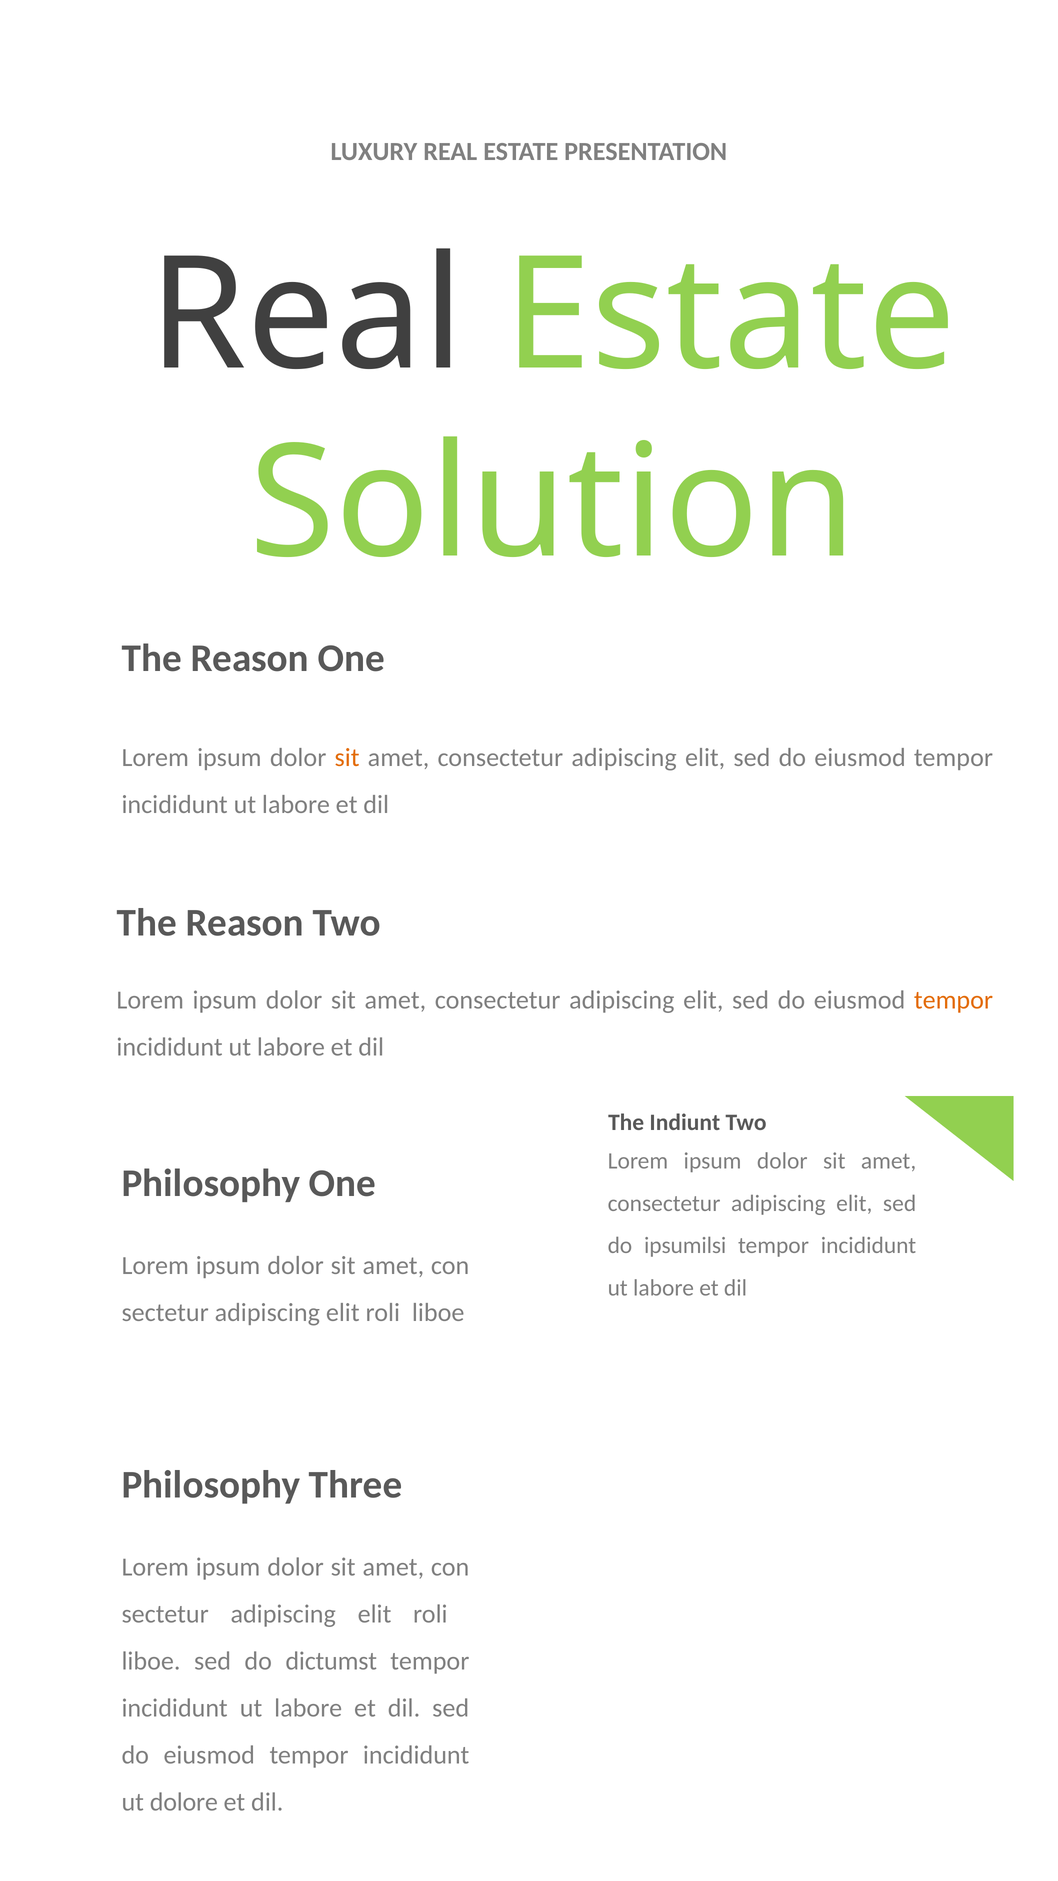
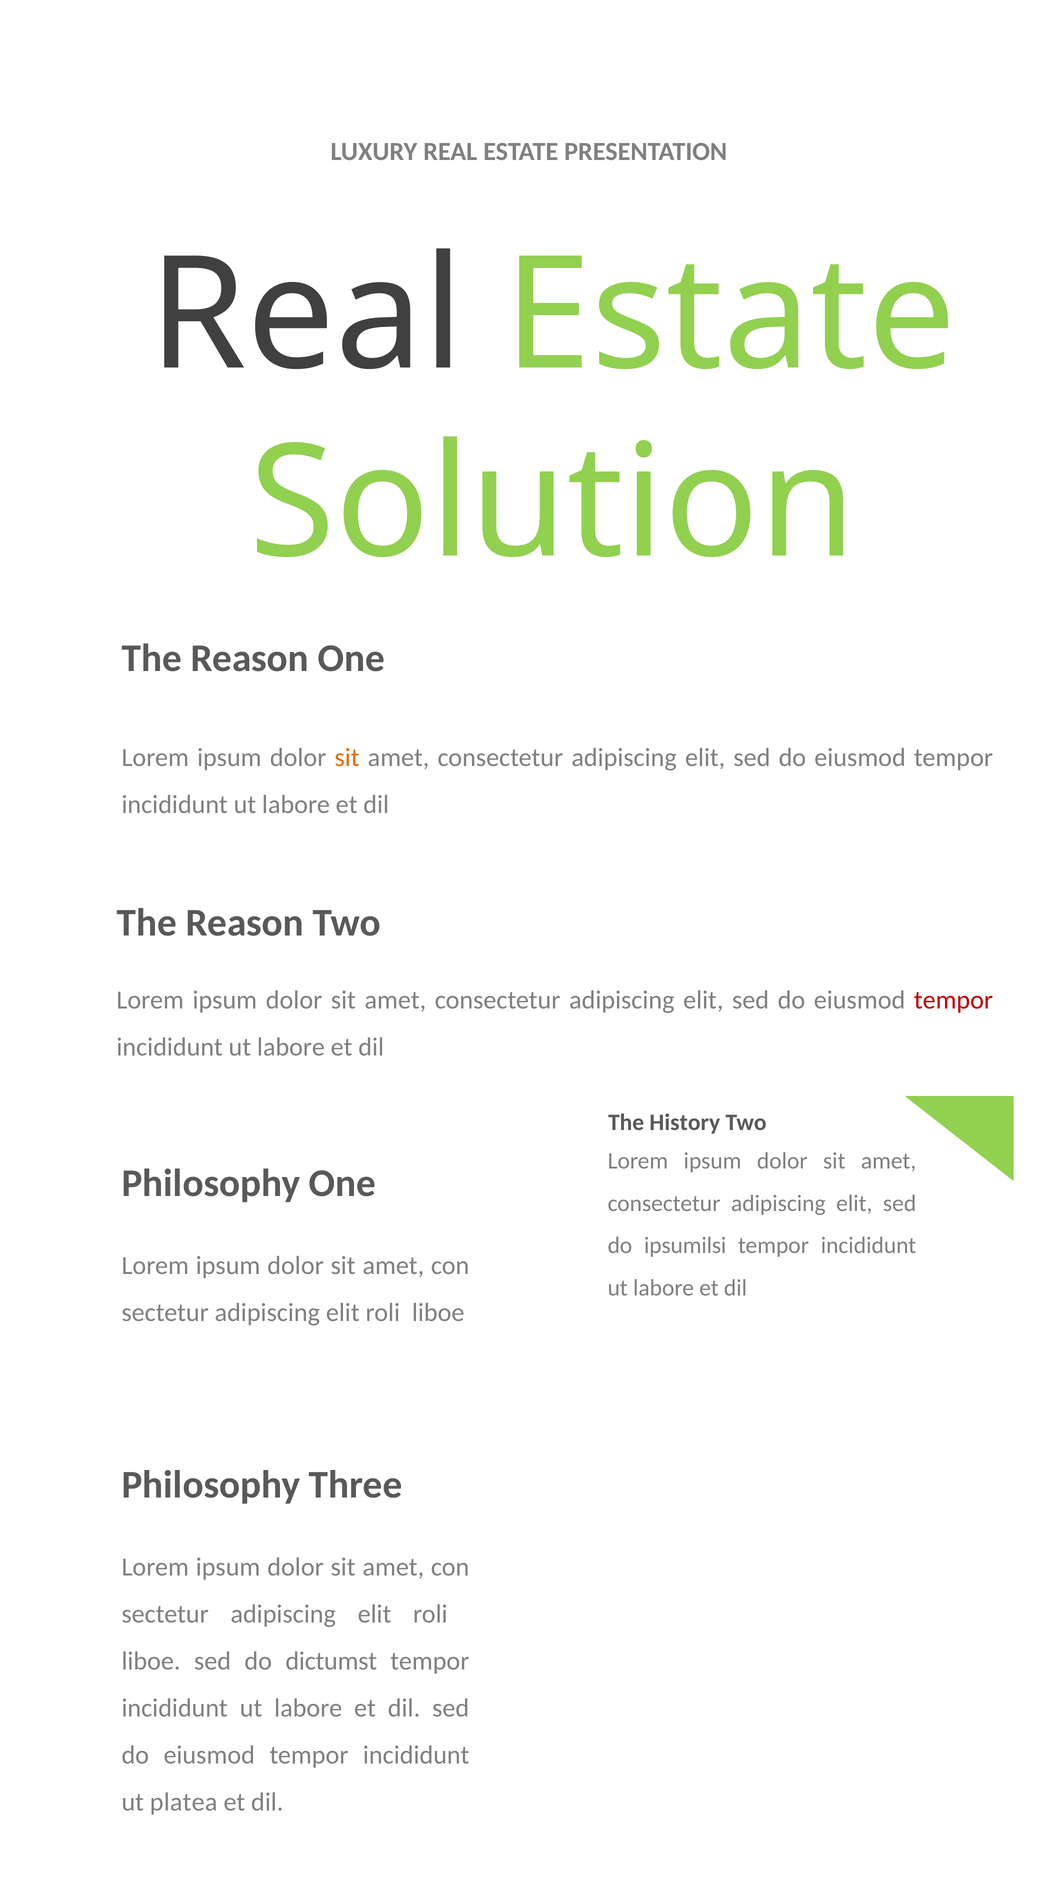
tempor at (953, 1000) colour: orange -> red
Indiunt: Indiunt -> History
dolore: dolore -> platea
